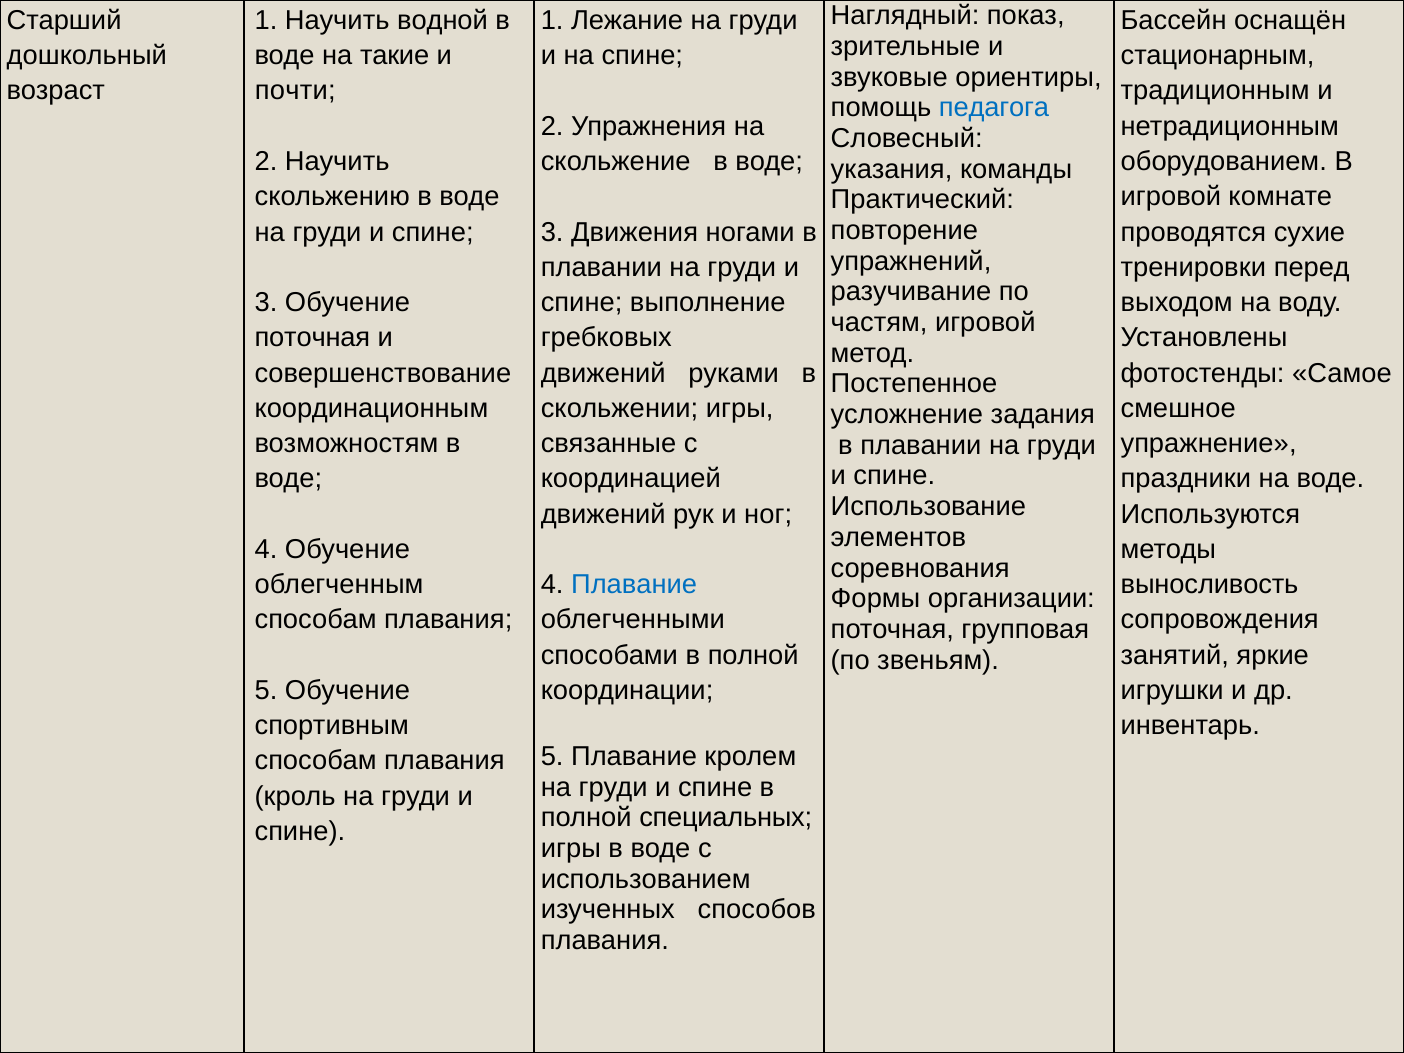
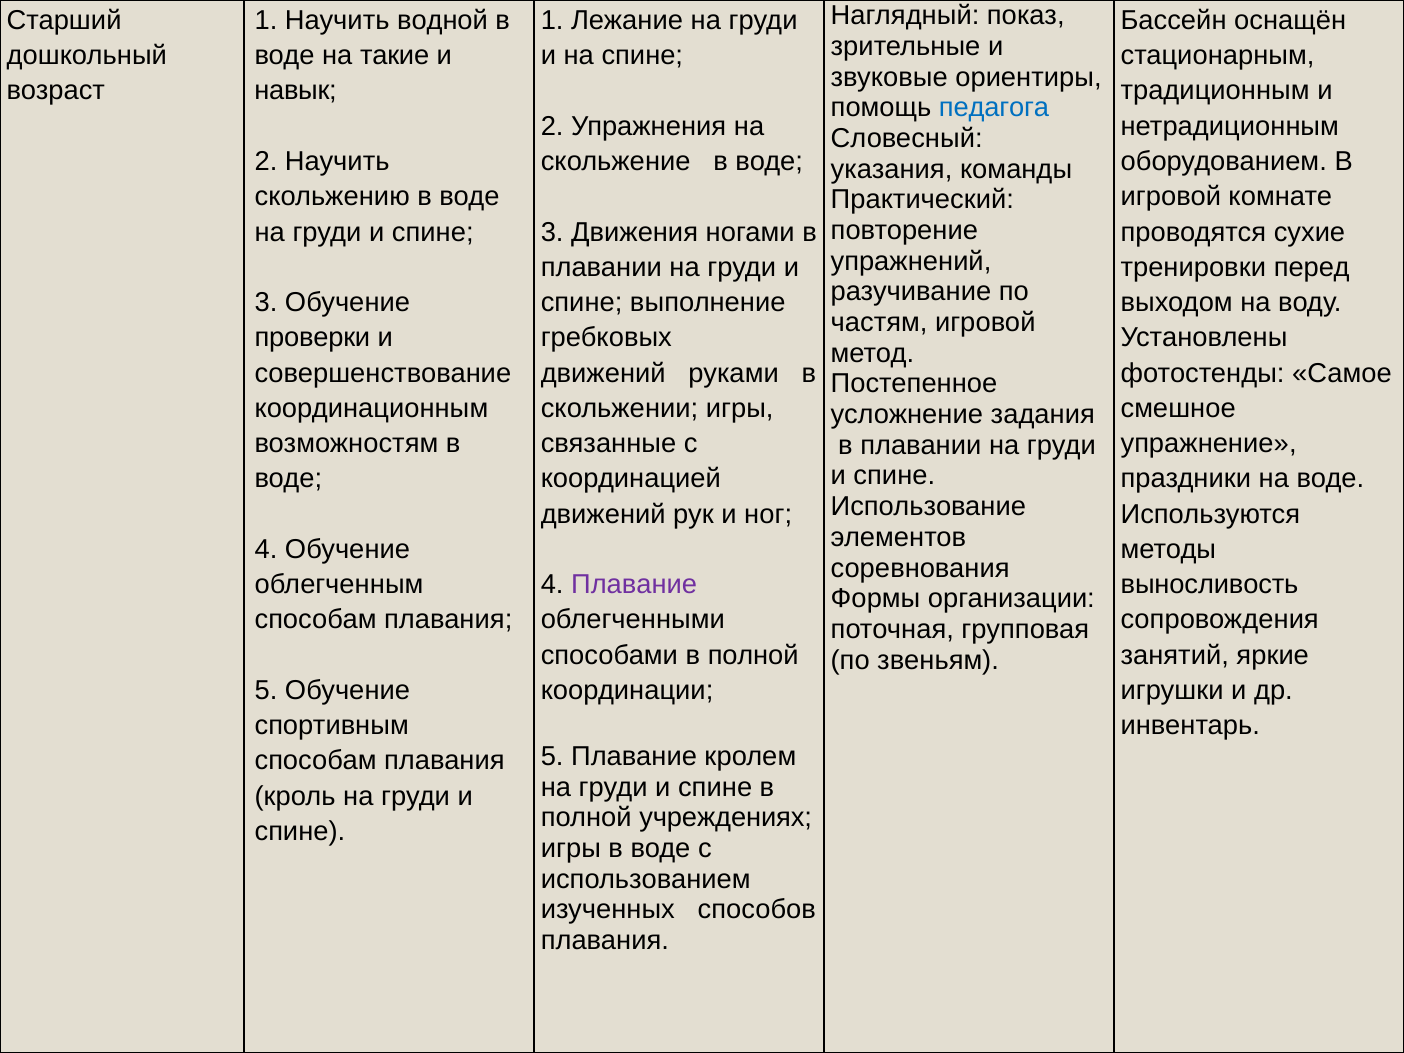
почти: почти -> навык
поточная at (312, 338): поточная -> проверки
Плавание at (634, 585) colour: blue -> purple
специальных: специальных -> учреждениях
